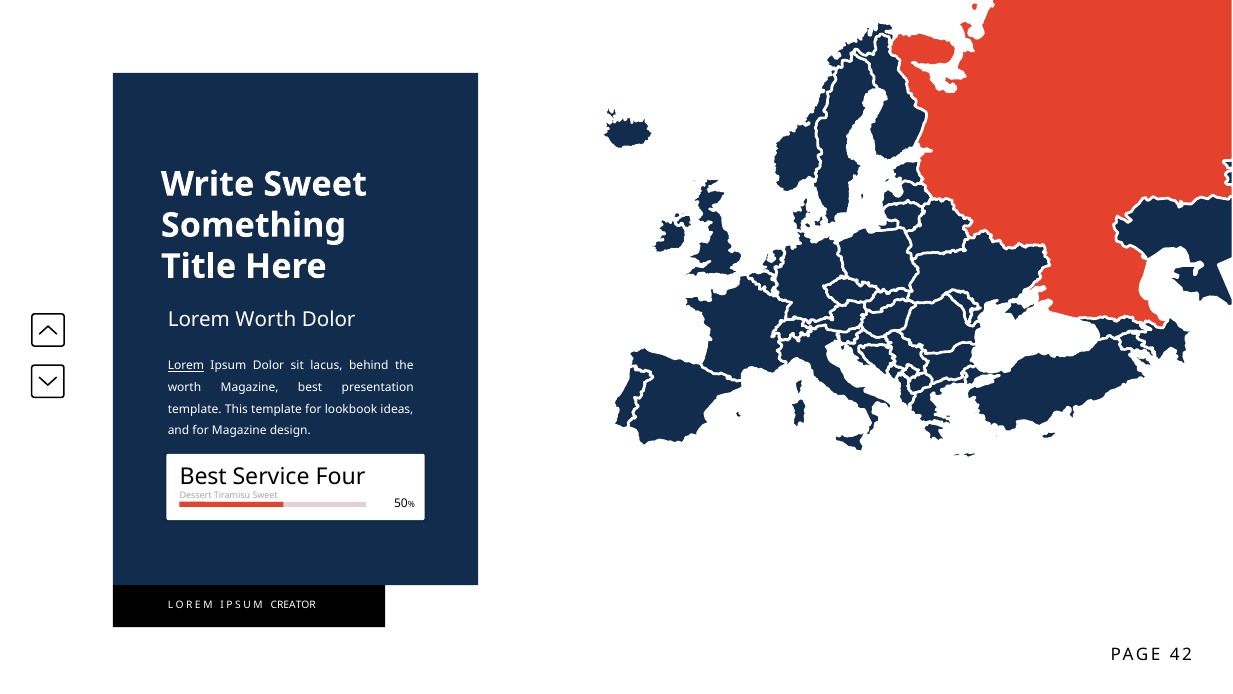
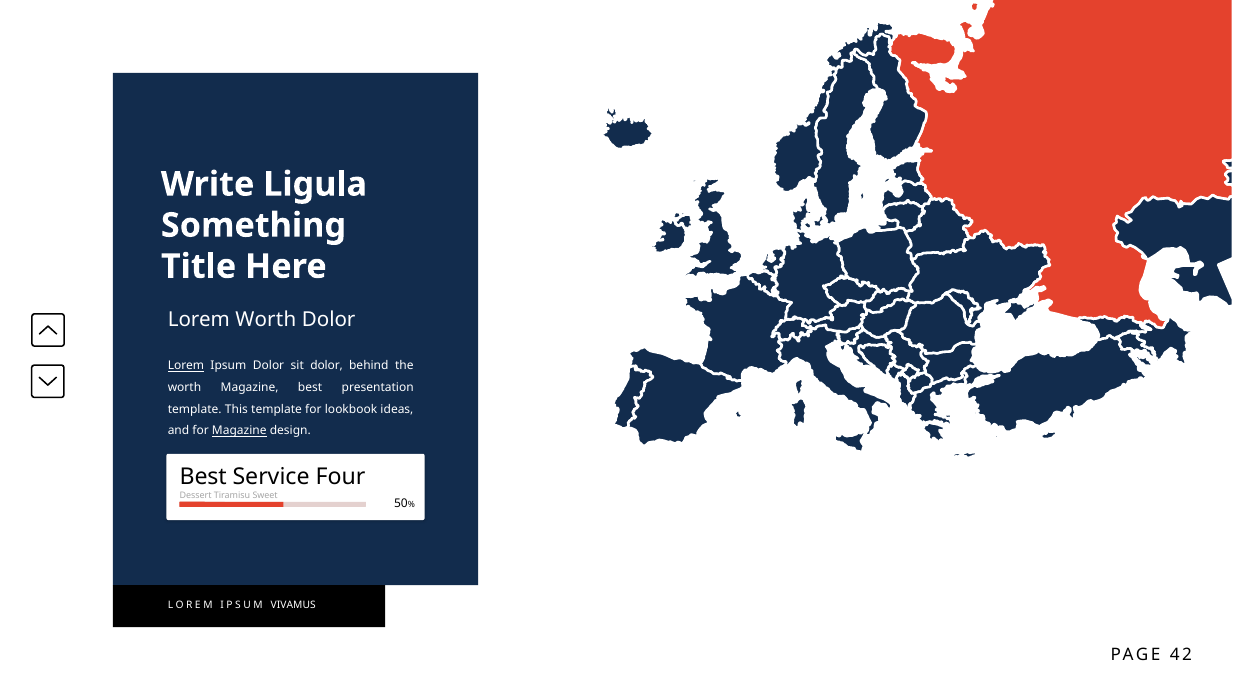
Write Sweet: Sweet -> Ligula
sit lacus: lacus -> dolor
Magazine at (239, 431) underline: none -> present
CREATOR: CREATOR -> VIVAMUS
